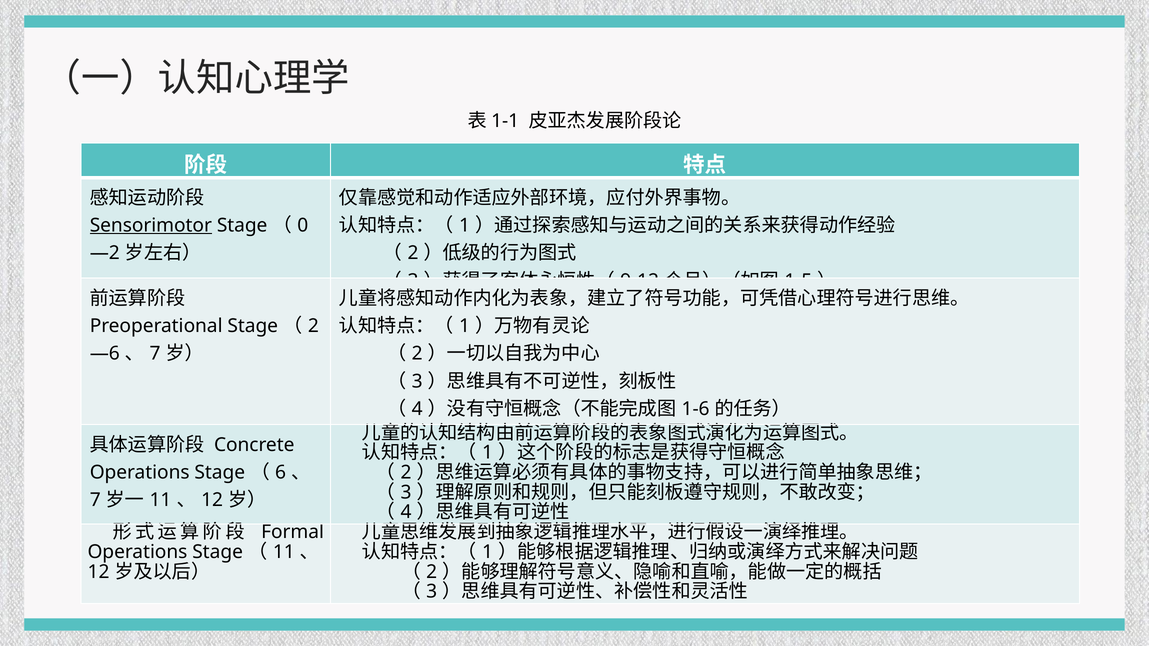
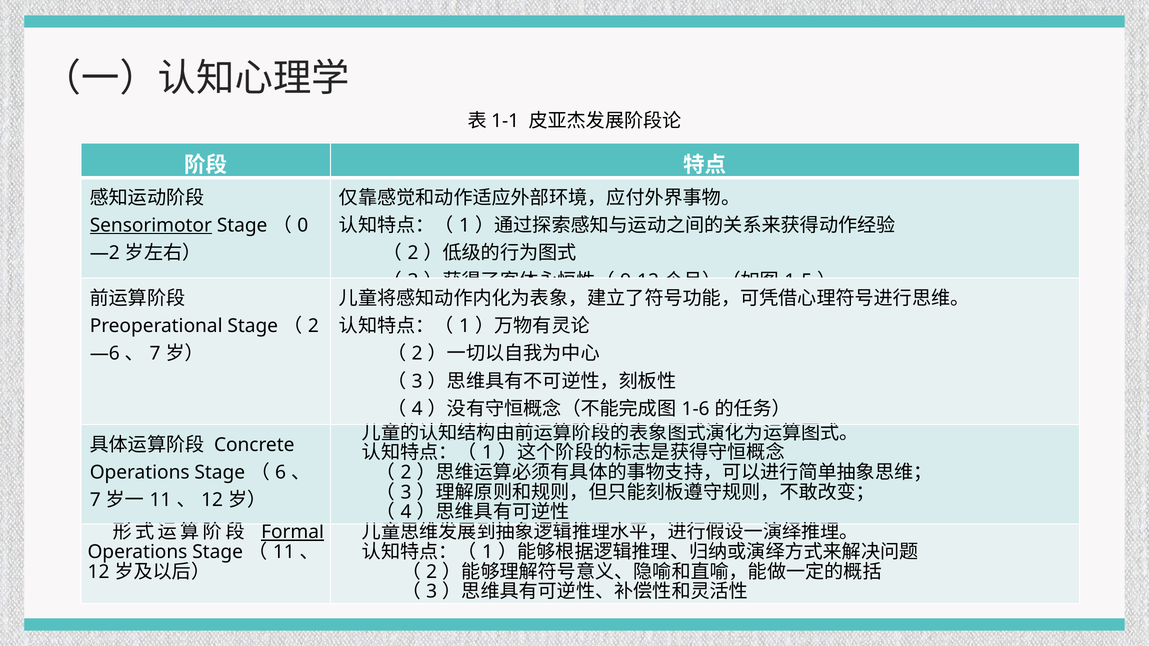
Formal underline: none -> present
